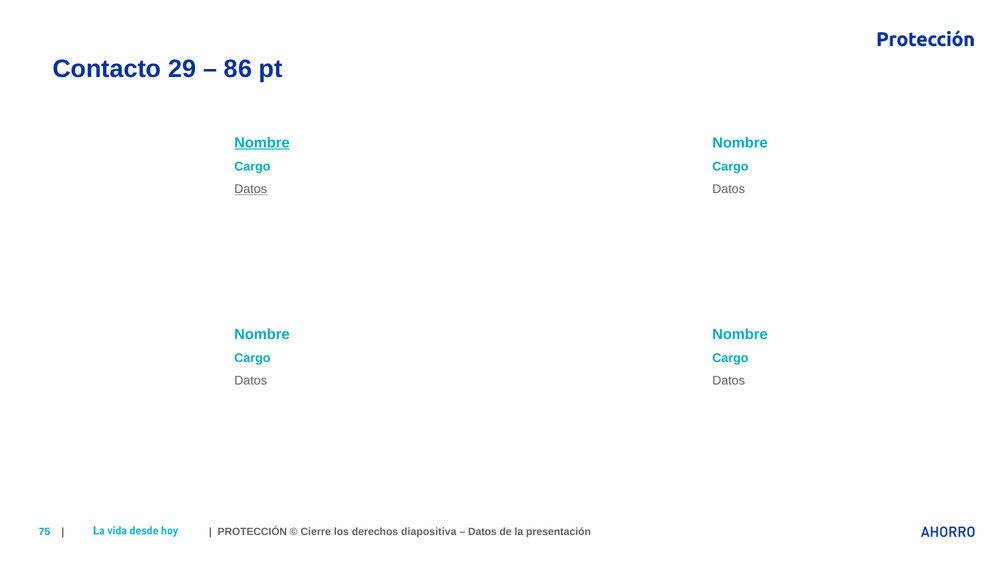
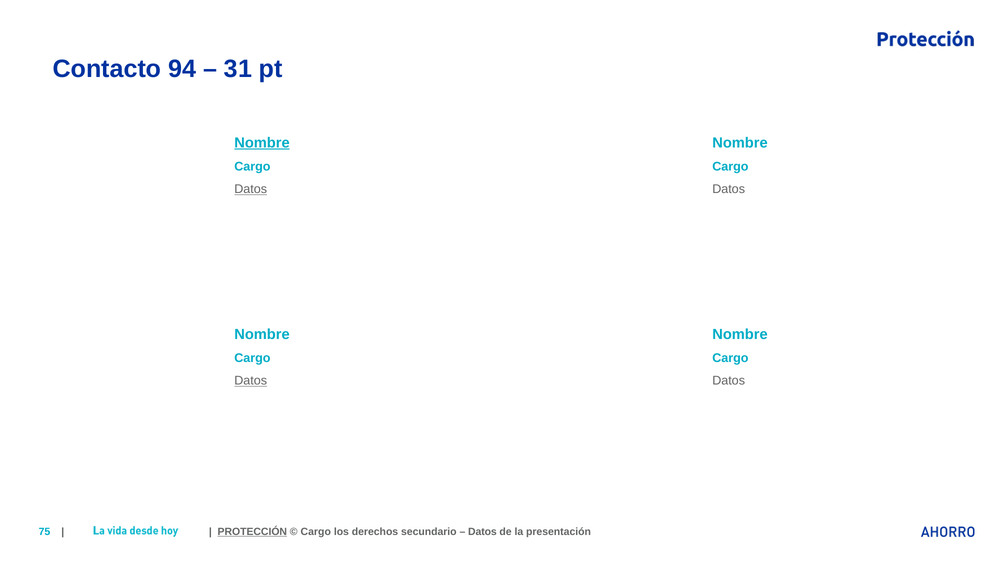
29: 29 -> 94
86: 86 -> 31
Datos at (251, 381) underline: none -> present
PROTECCIÓN underline: none -> present
Cierre at (316, 532): Cierre -> Cargo
diapositiva: diapositiva -> secundario
